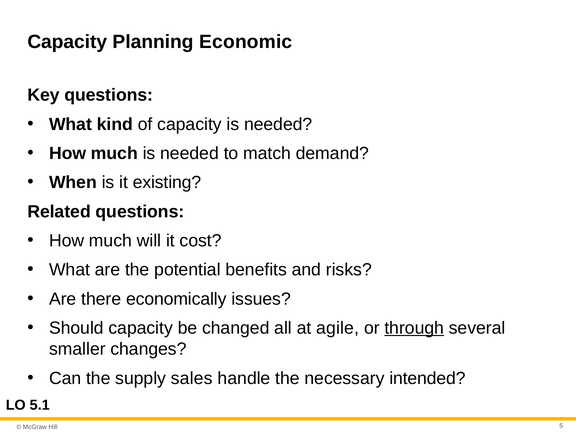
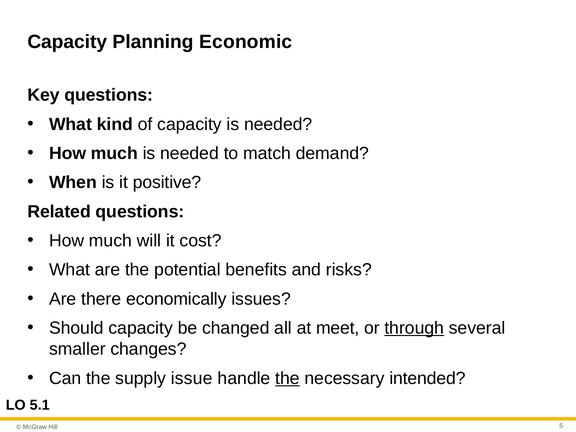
existing: existing -> positive
agile: agile -> meet
sales: sales -> issue
the at (287, 378) underline: none -> present
